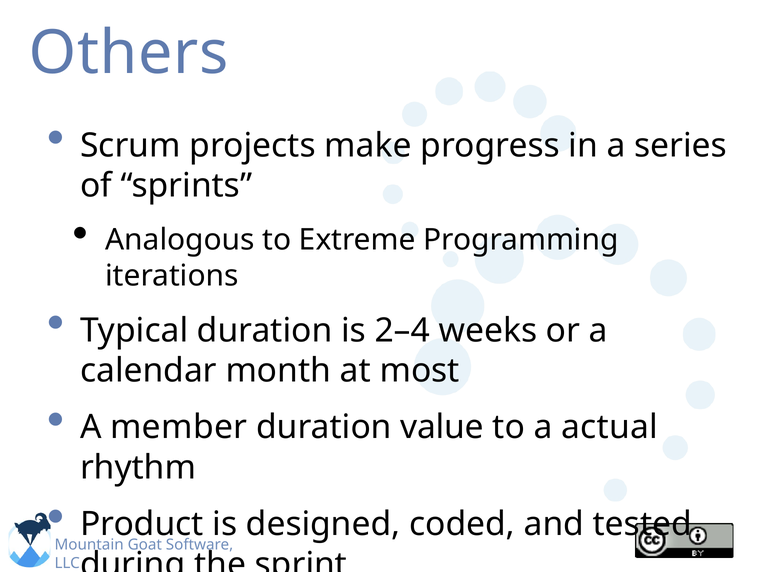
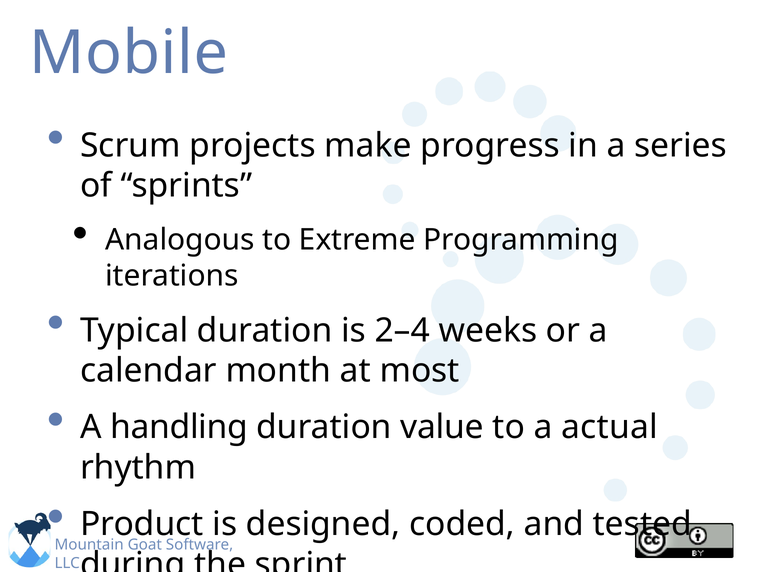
Others: Others -> Mobile
member: member -> handling
